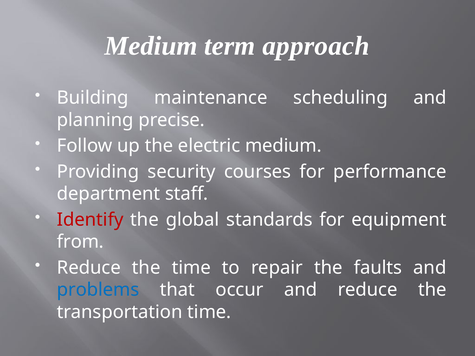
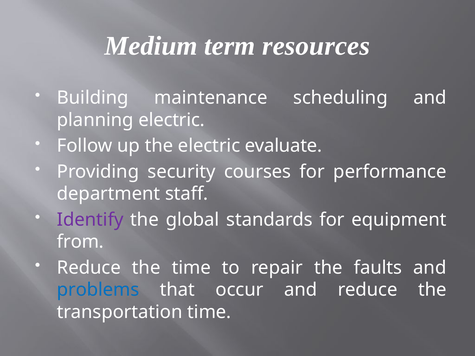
approach: approach -> resources
planning precise: precise -> electric
electric medium: medium -> evaluate
Identify colour: red -> purple
